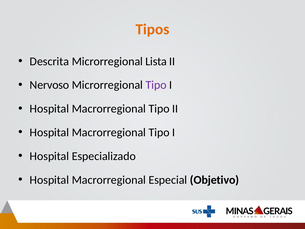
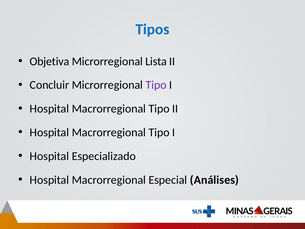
Tipos colour: orange -> blue
Descrita: Descrita -> Objetiva
Nervoso: Nervoso -> Concluir
Objetivo: Objetivo -> Análises
